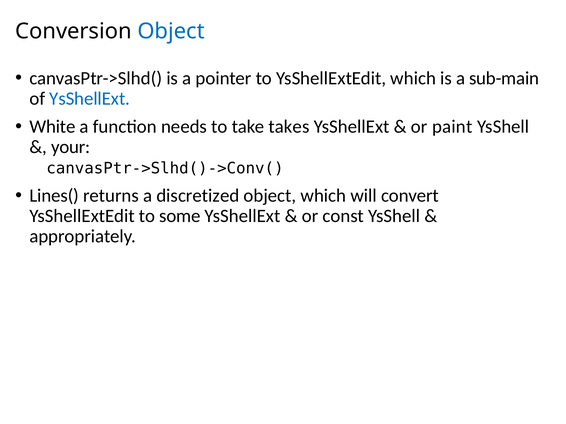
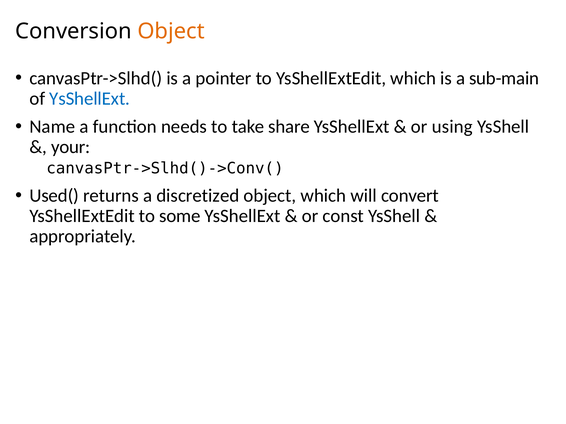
Object at (171, 31) colour: blue -> orange
White: White -> Name
takes: takes -> share
paint: paint -> using
Lines(: Lines( -> Used(
